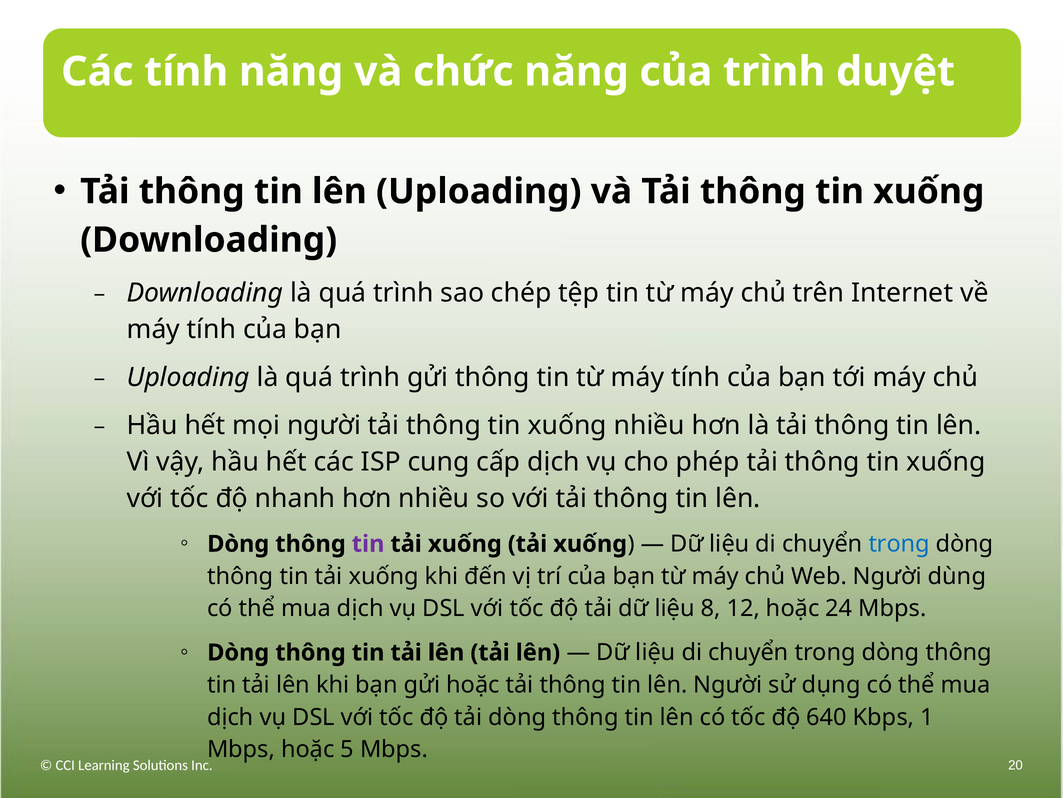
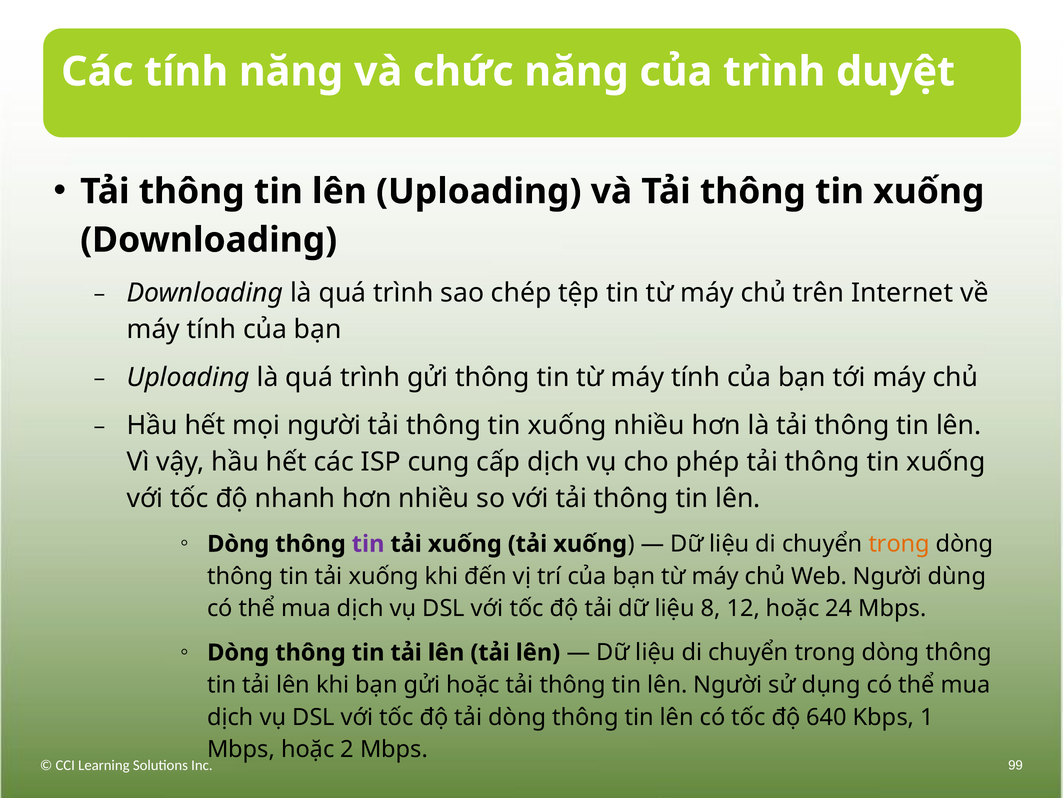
trong at (899, 543) colour: blue -> orange
5: 5 -> 2
20: 20 -> 99
